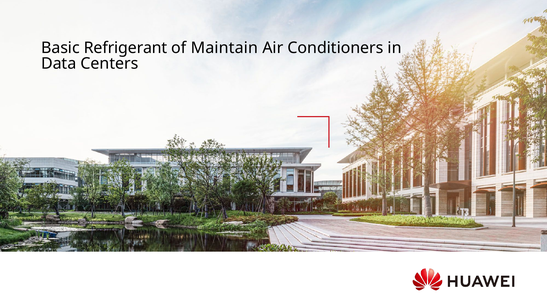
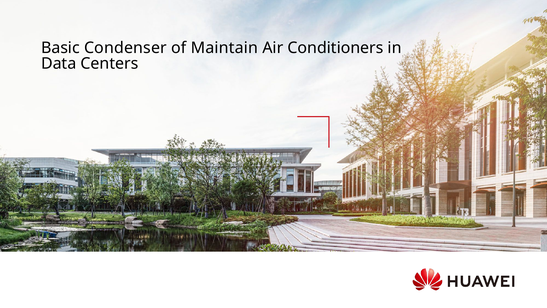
Refrigerant: Refrigerant -> Condenser
